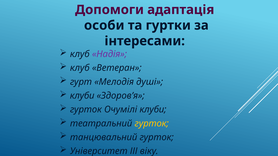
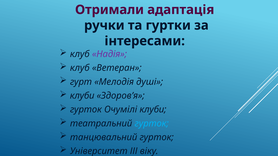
Допомоги: Допомоги -> Отримали
особи: особи -> ручки
гурток at (152, 124) colour: yellow -> light blue
